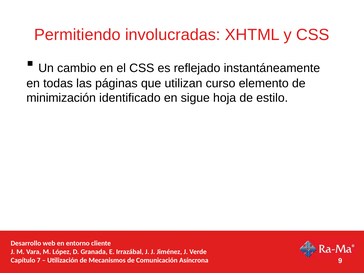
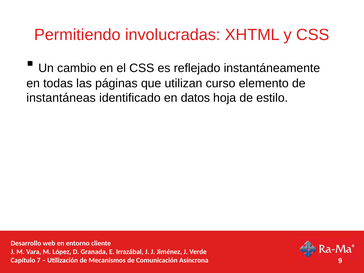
minimización: minimización -> instantáneas
sigue: sigue -> datos
